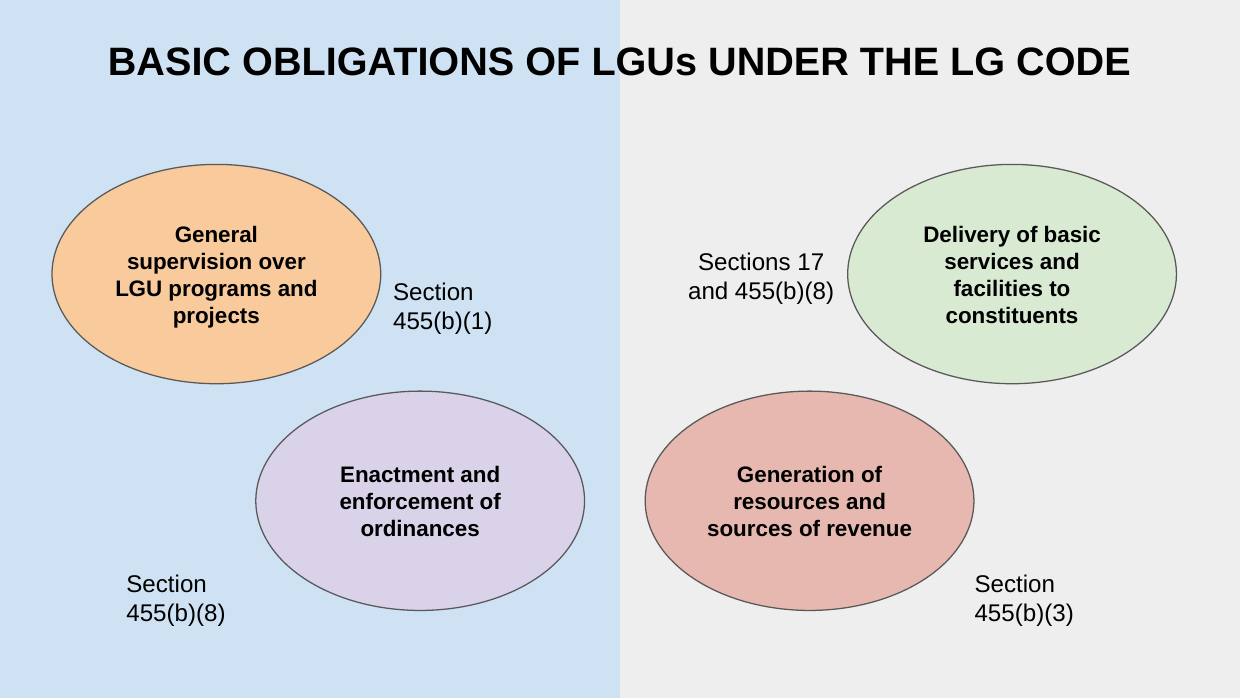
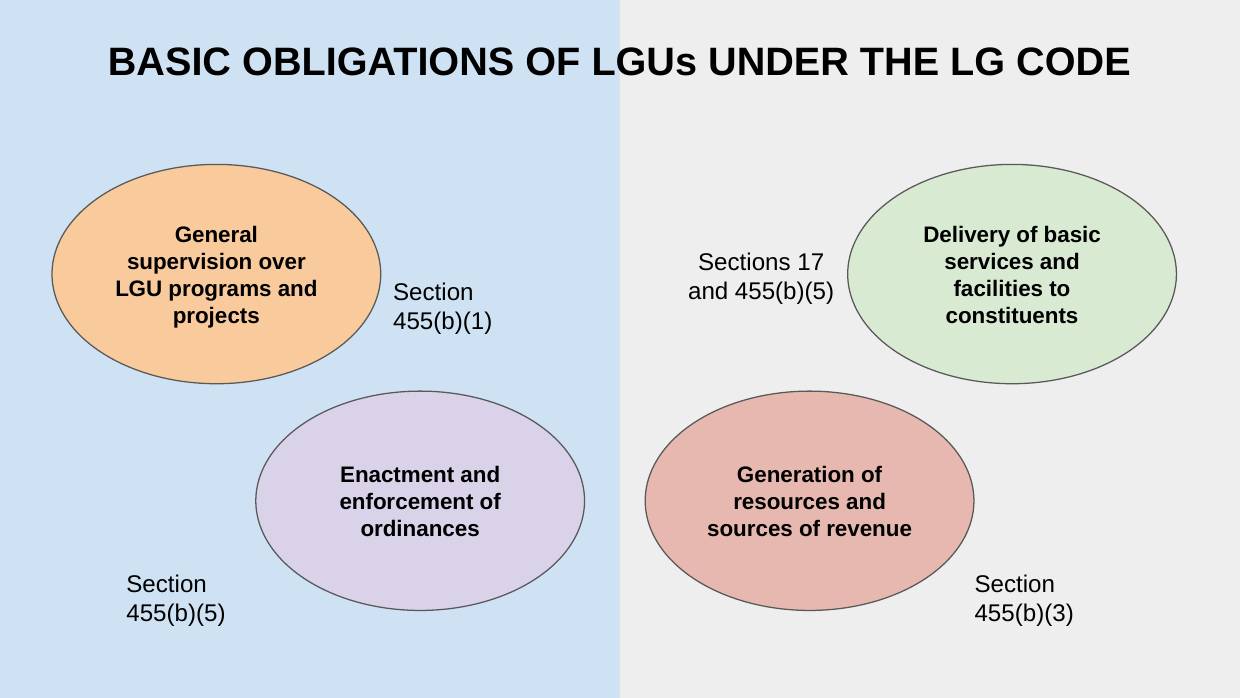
and 455(b)(8: 455(b)(8 -> 455(b)(5
455(b)(8 at (176, 613): 455(b)(8 -> 455(b)(5
